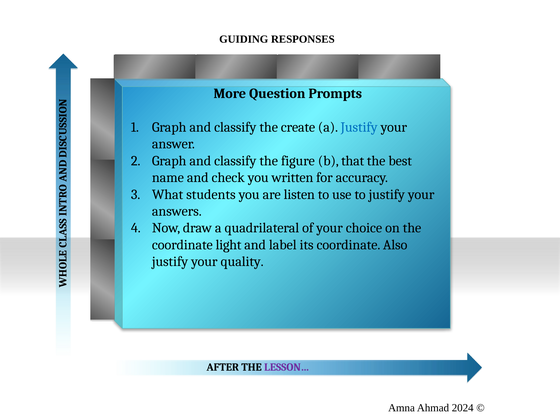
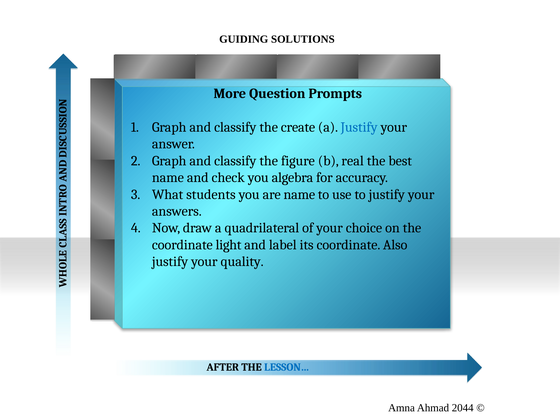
RESPONSES: RESPONSES -> SOLUTIONS
that: that -> real
written: written -> algebra
are listen: listen -> name
LESSON… colour: purple -> blue
2024: 2024 -> 2044
